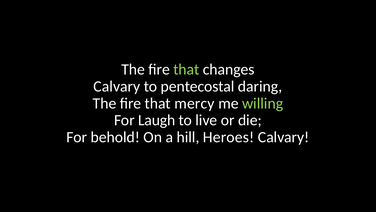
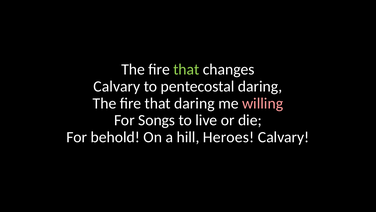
that mercy: mercy -> daring
willing colour: light green -> pink
Laugh: Laugh -> Songs
